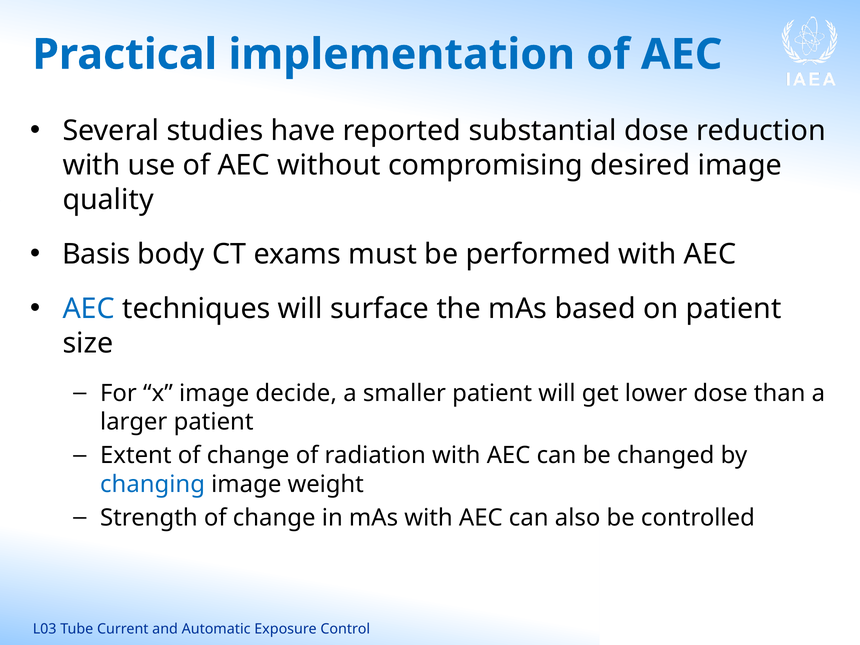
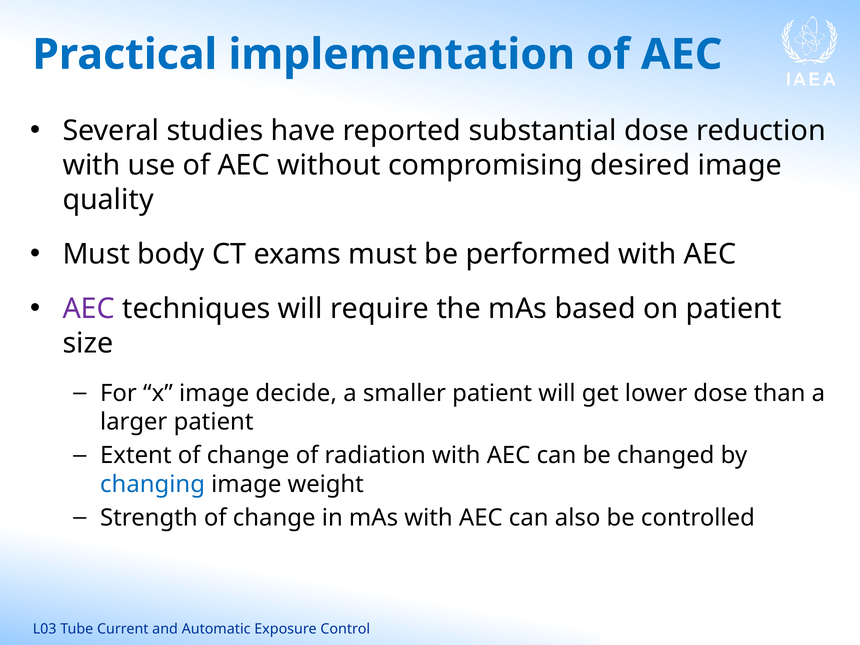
Basis at (96, 254): Basis -> Must
AEC at (89, 309) colour: blue -> purple
surface: surface -> require
